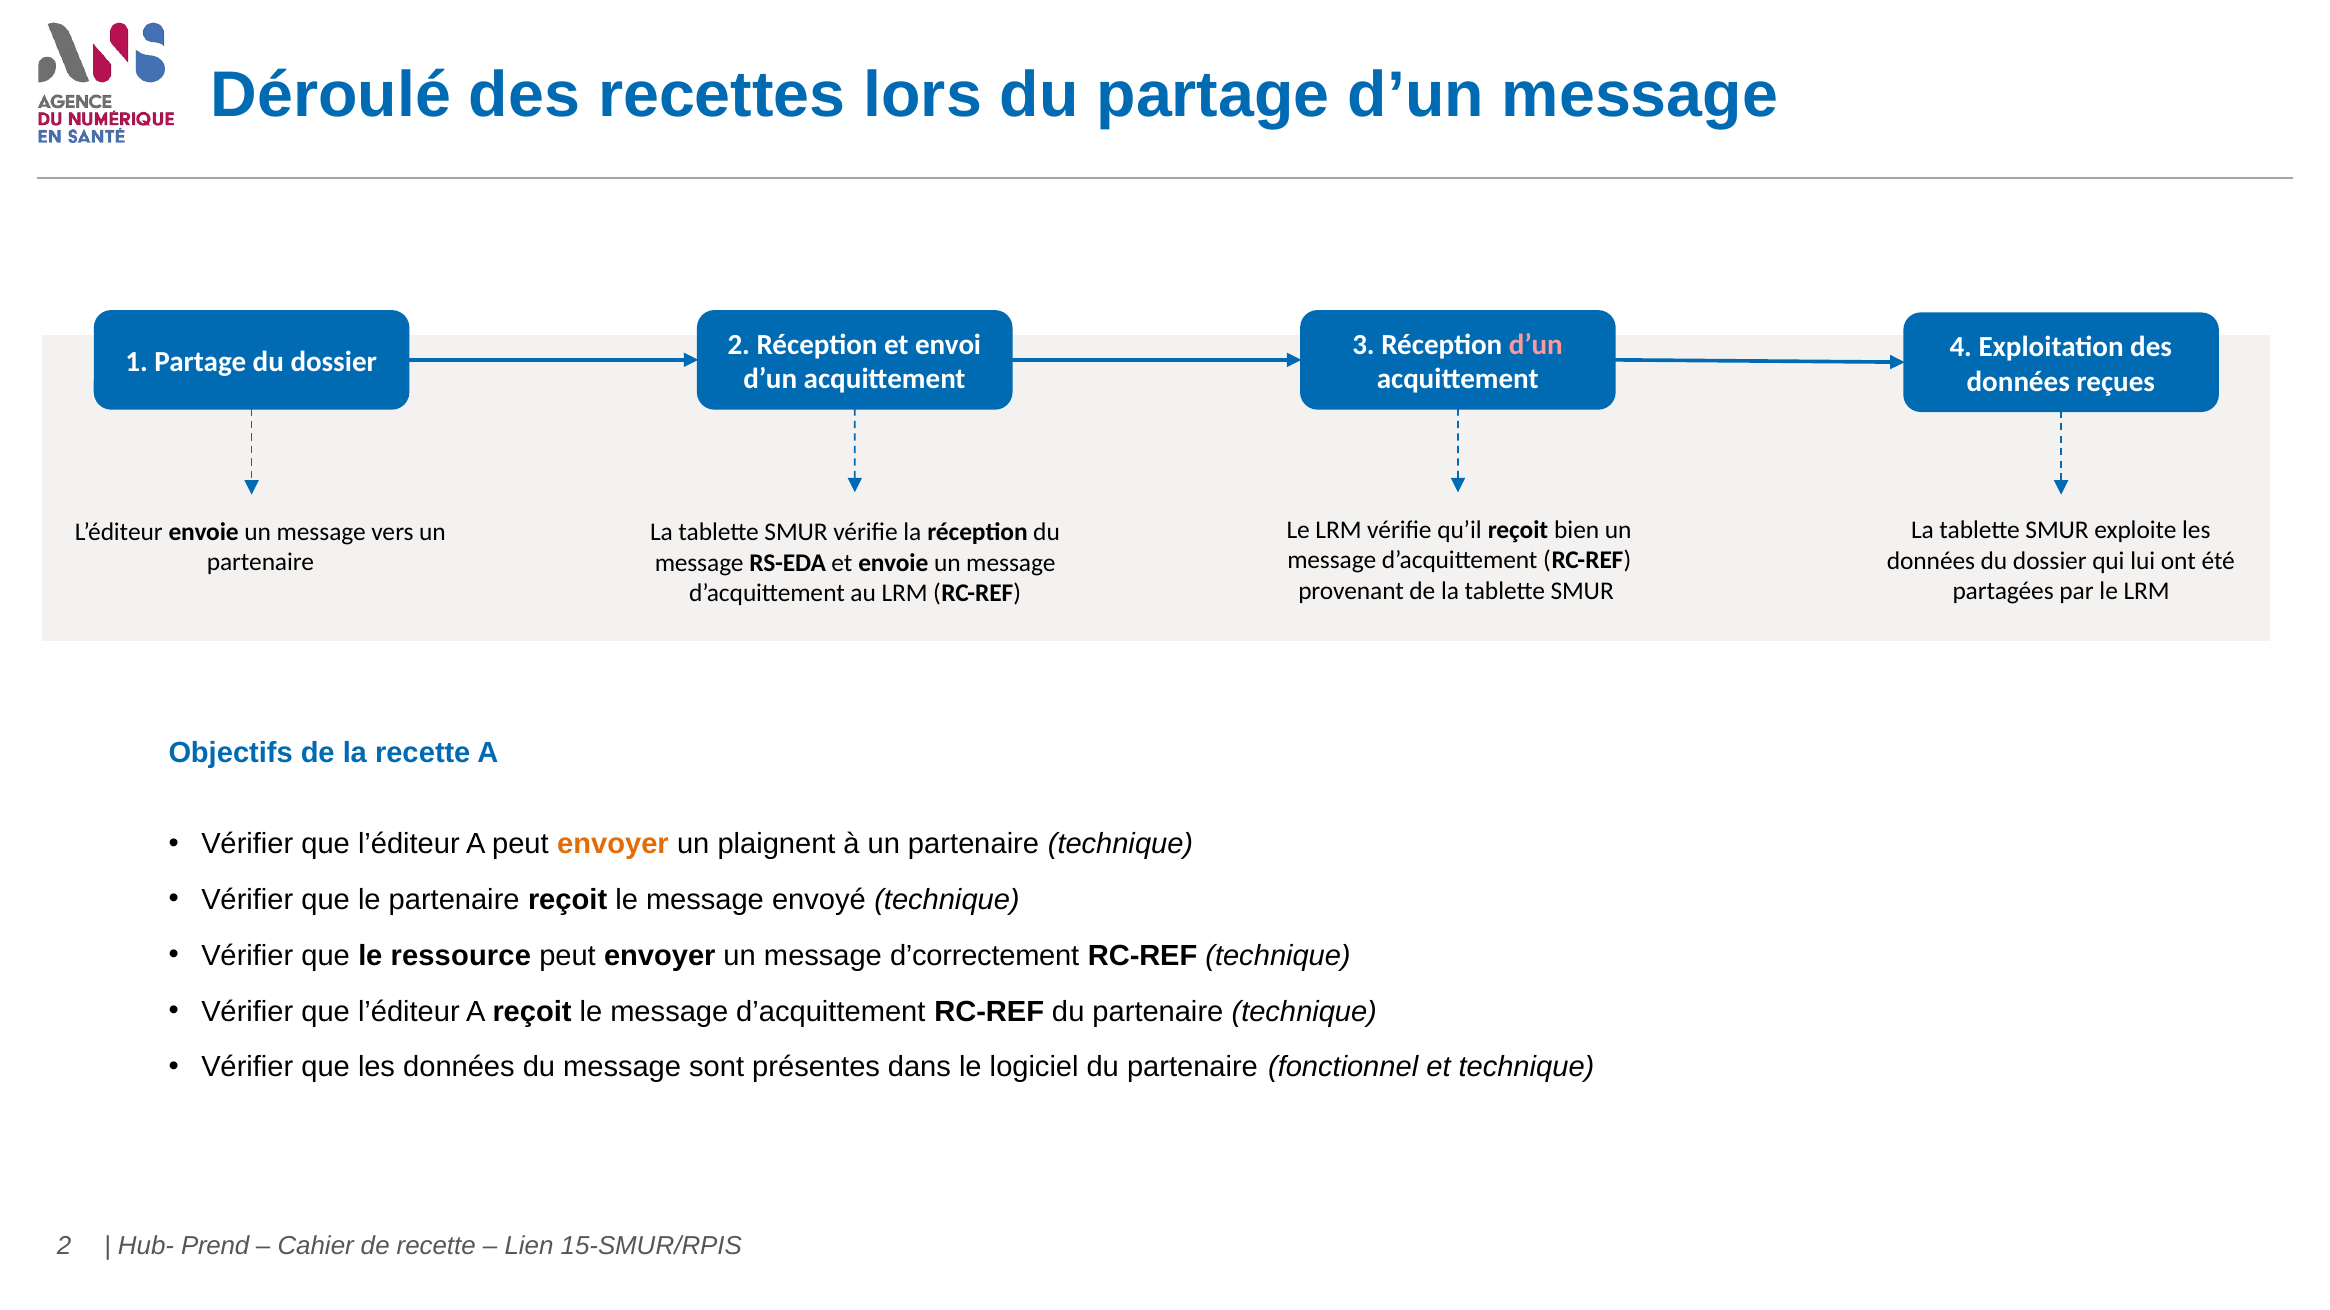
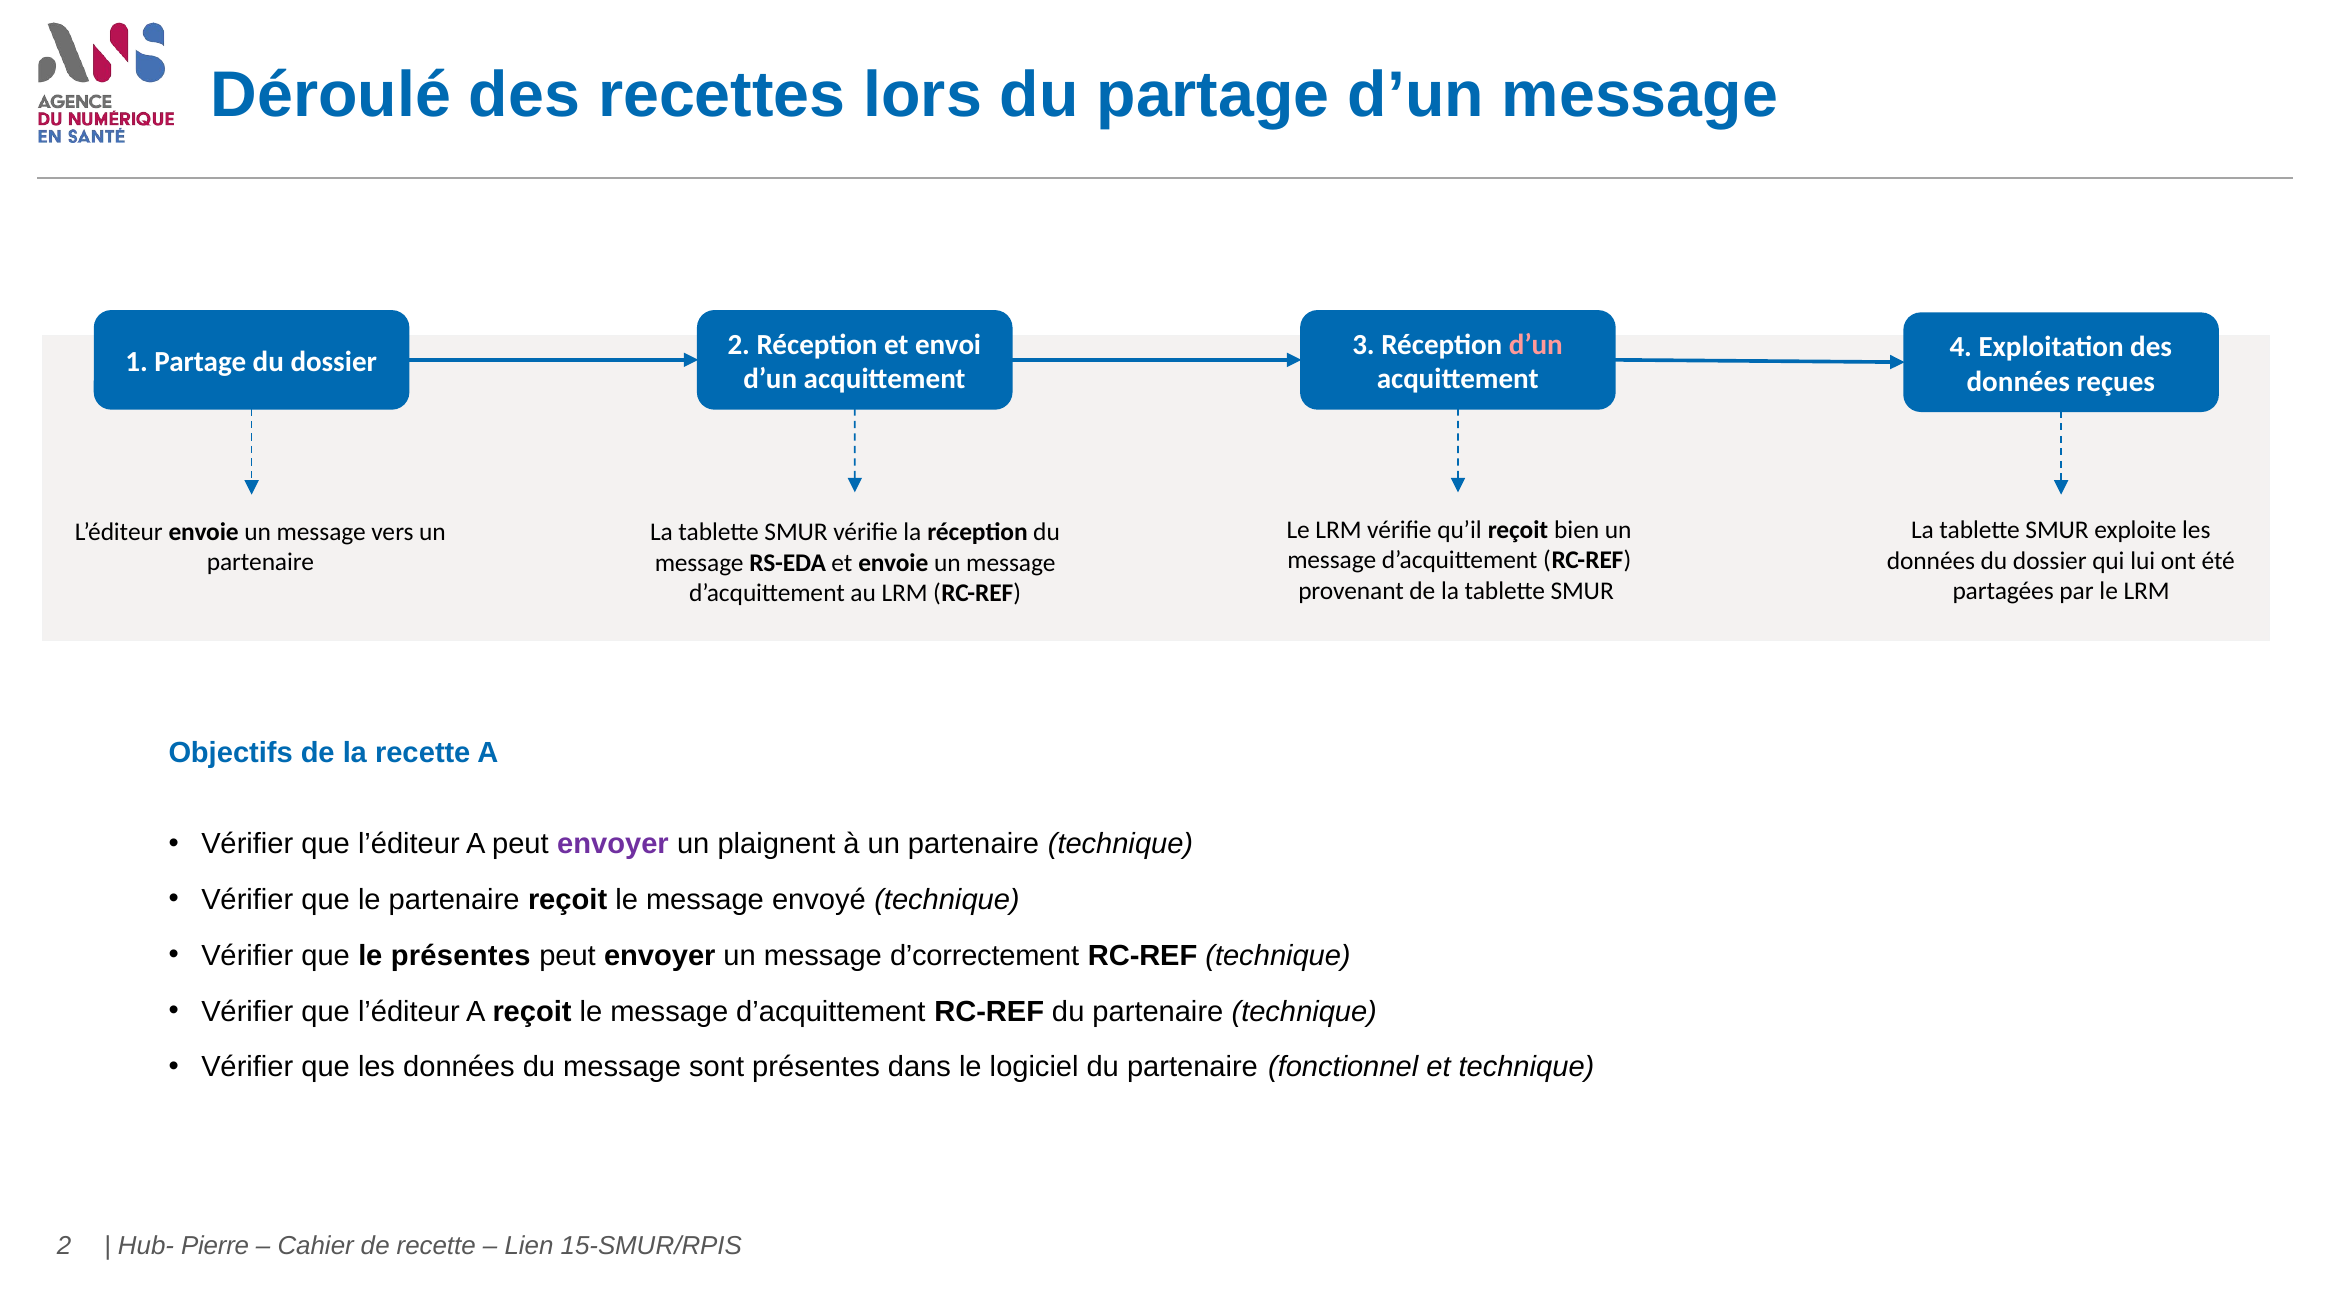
envoyer at (613, 844) colour: orange -> purple
le ressource: ressource -> présentes
Prend: Prend -> Pierre
